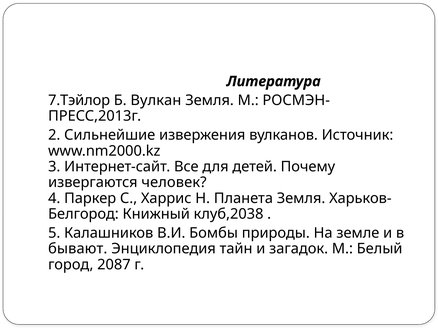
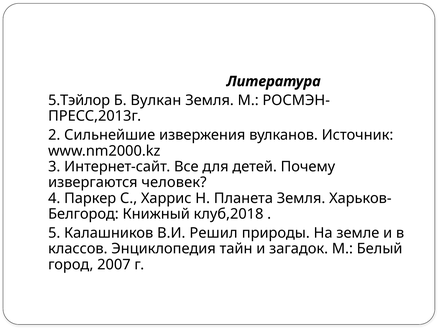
7.Тэйлор: 7.Тэйлор -> 5.Тэйлор
клуб,2038: клуб,2038 -> клуб,2018
Бомбы: Бомбы -> Решил
бывают: бывают -> классов
2087: 2087 -> 2007
